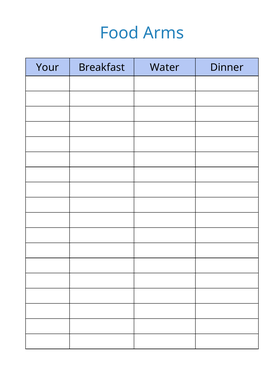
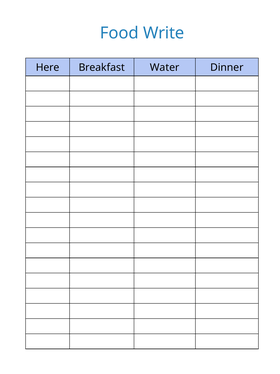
Arms: Arms -> Write
Your: Your -> Here
